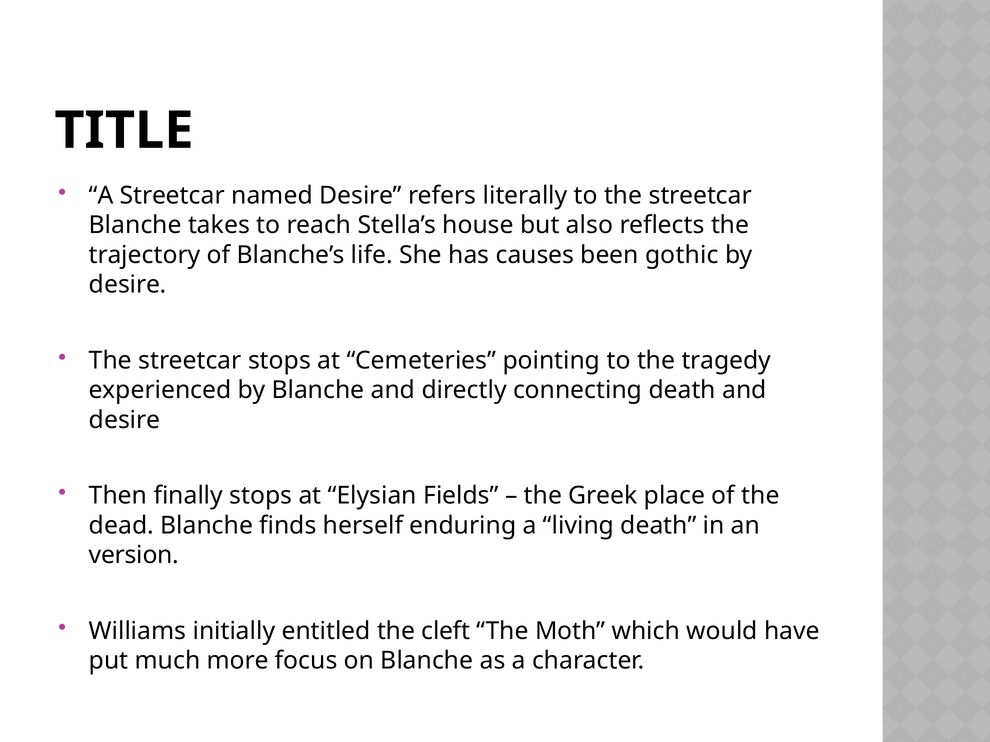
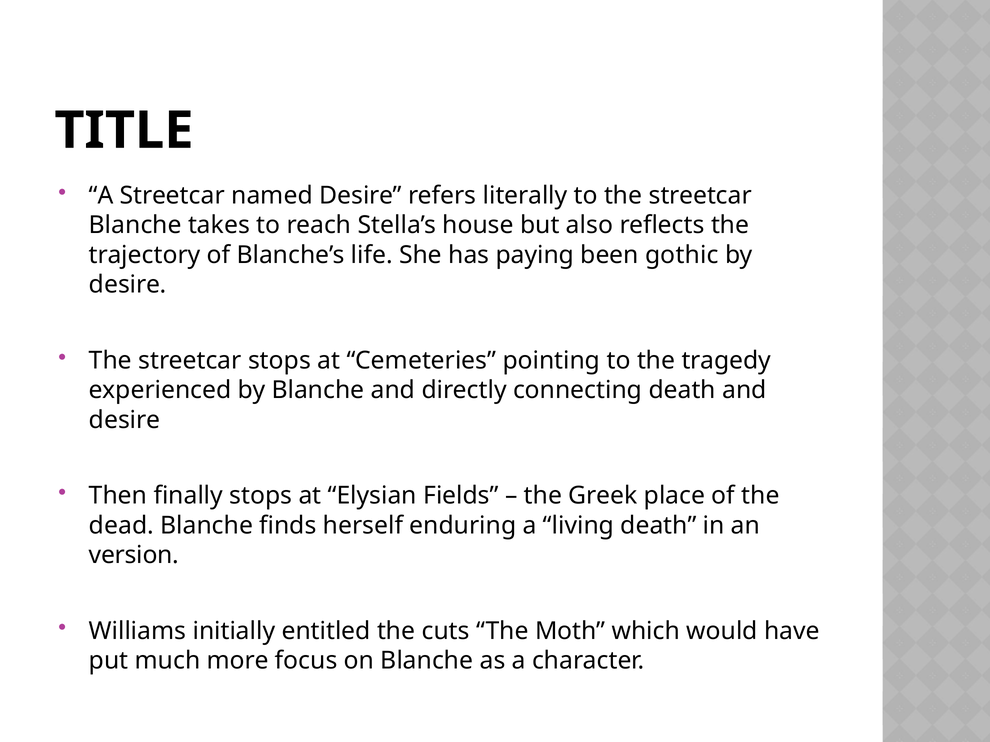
causes: causes -> paying
cleft: cleft -> cuts
